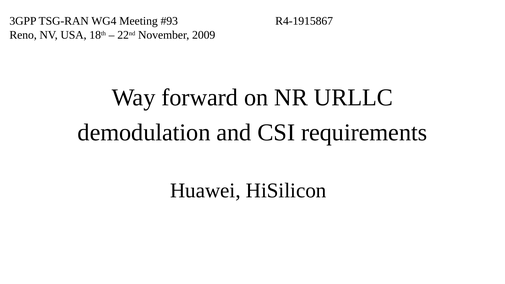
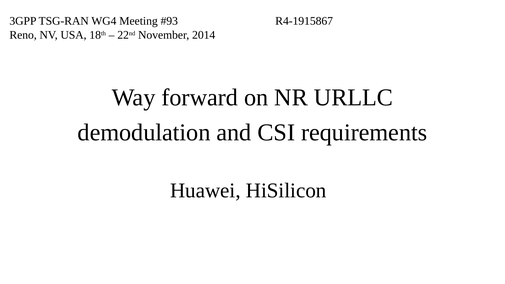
2009: 2009 -> 2014
